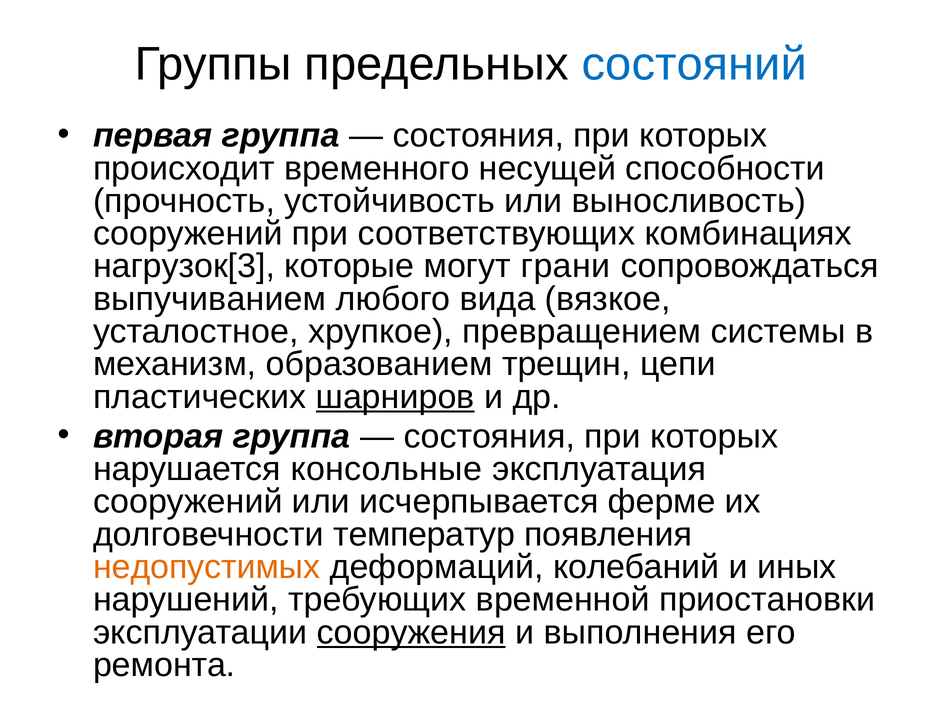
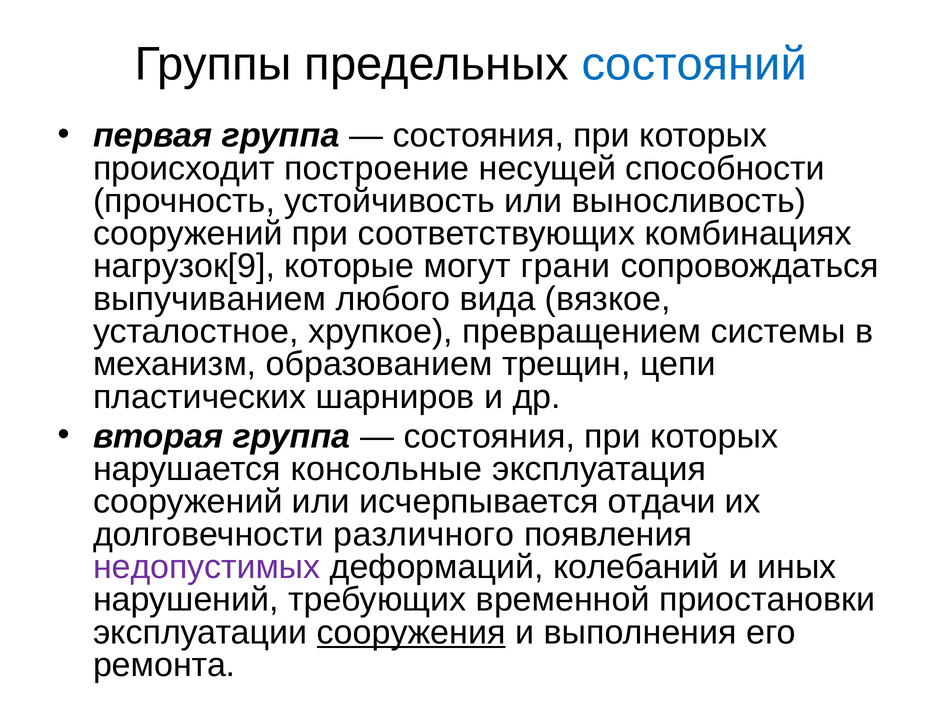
временного: временного -> построение
нагрузок[3: нагрузок[3 -> нагрузок[9
шарниров underline: present -> none
ферме: ферме -> отдачи
температур: температур -> различного
недопустимых colour: orange -> purple
